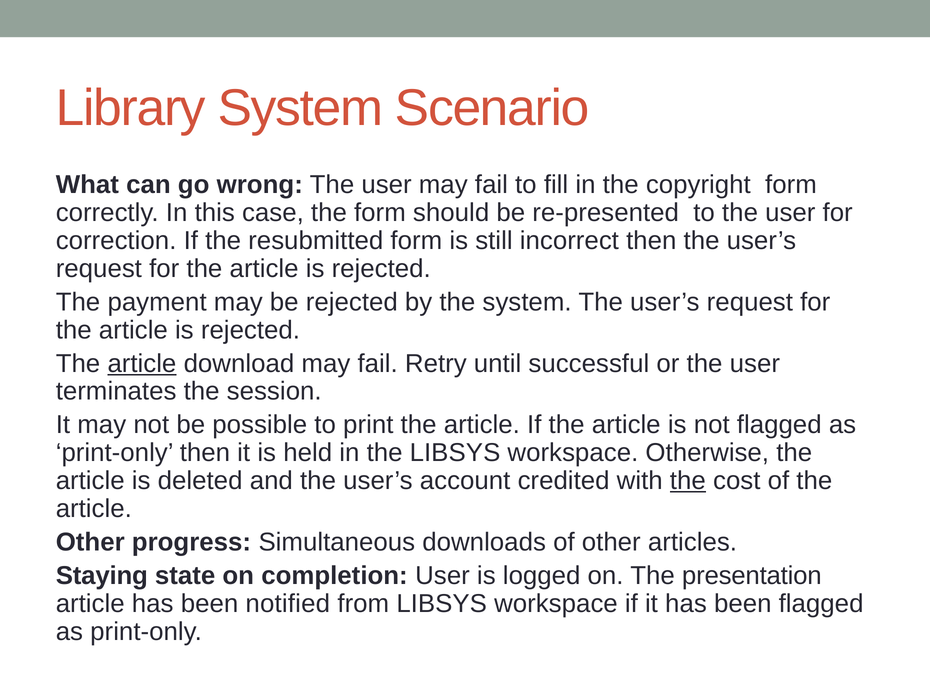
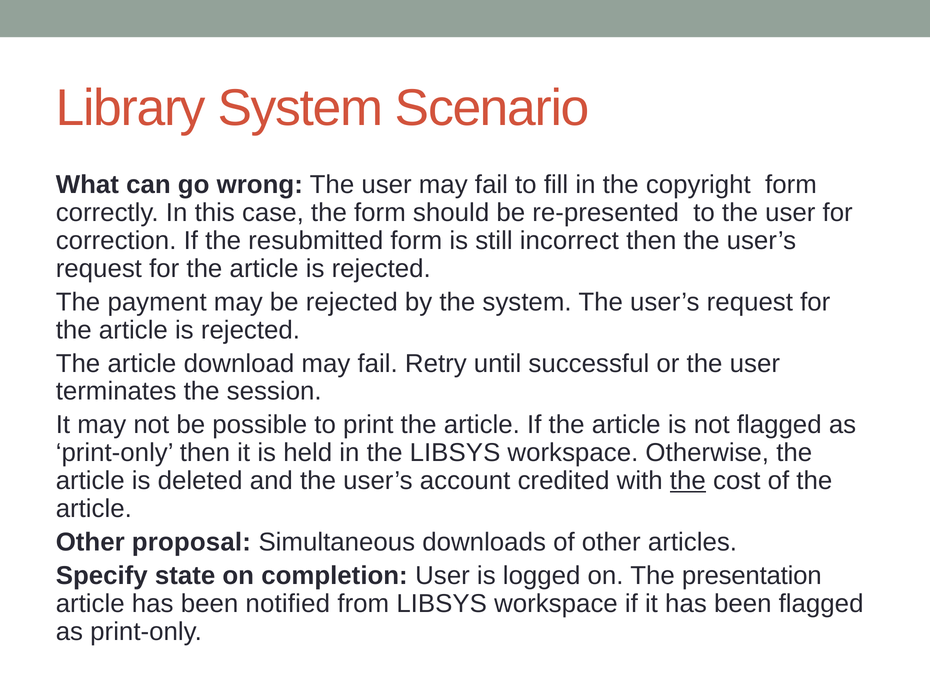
article at (142, 363) underline: present -> none
progress: progress -> proposal
Staying: Staying -> Specify
